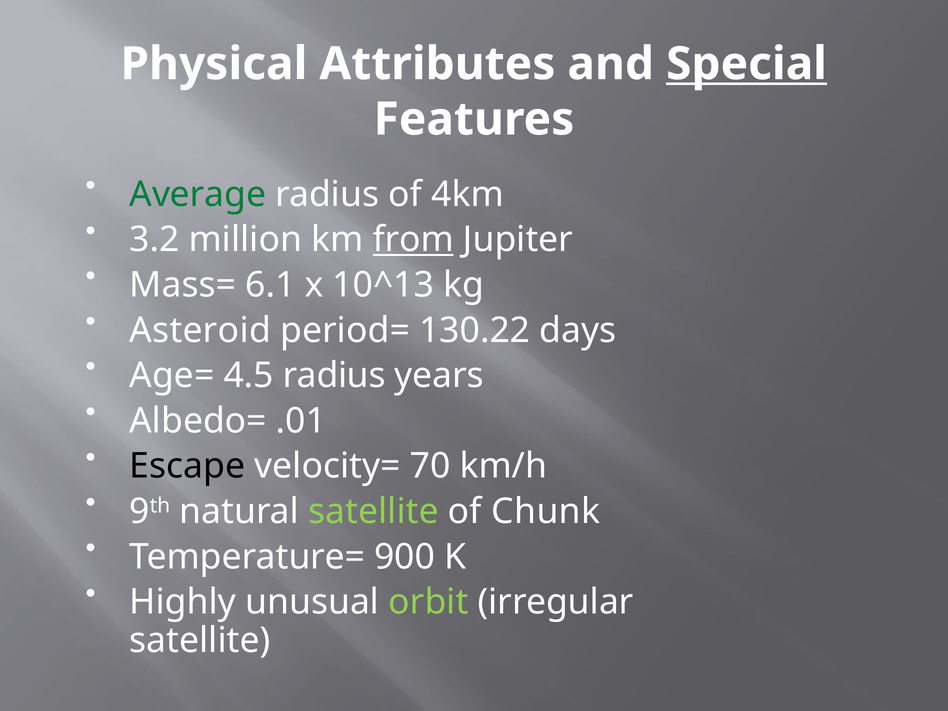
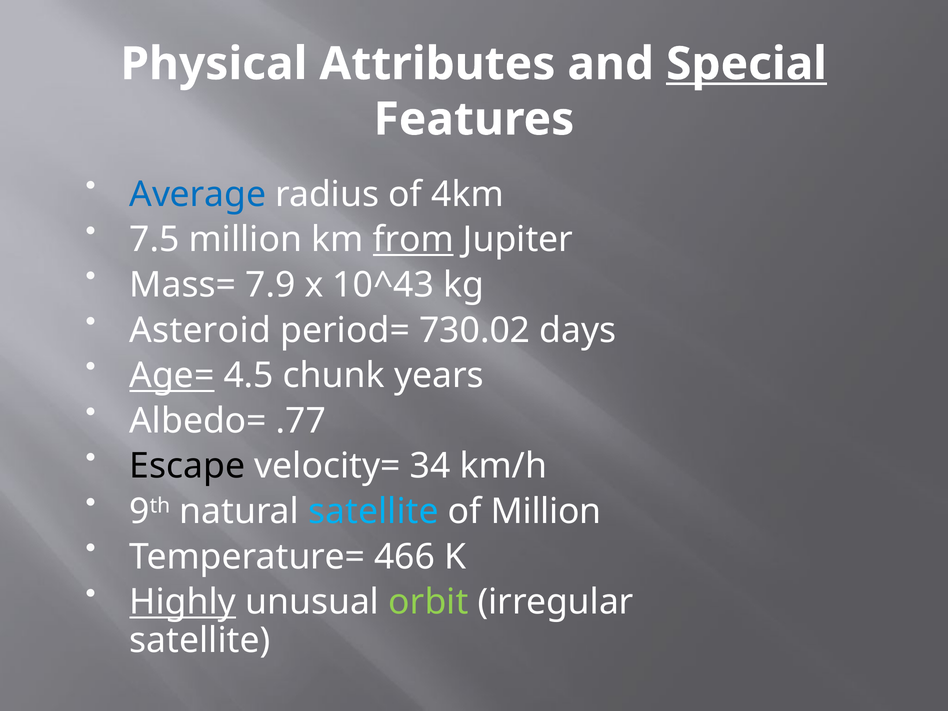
Average colour: green -> blue
3.2: 3.2 -> 7.5
6.1: 6.1 -> 7.9
10^13: 10^13 -> 10^43
130.22: 130.22 -> 730.02
Age= underline: none -> present
4.5 radius: radius -> chunk
.01: .01 -> .77
70: 70 -> 34
satellite at (373, 512) colour: light green -> light blue
of Chunk: Chunk -> Million
900: 900 -> 466
Highly underline: none -> present
